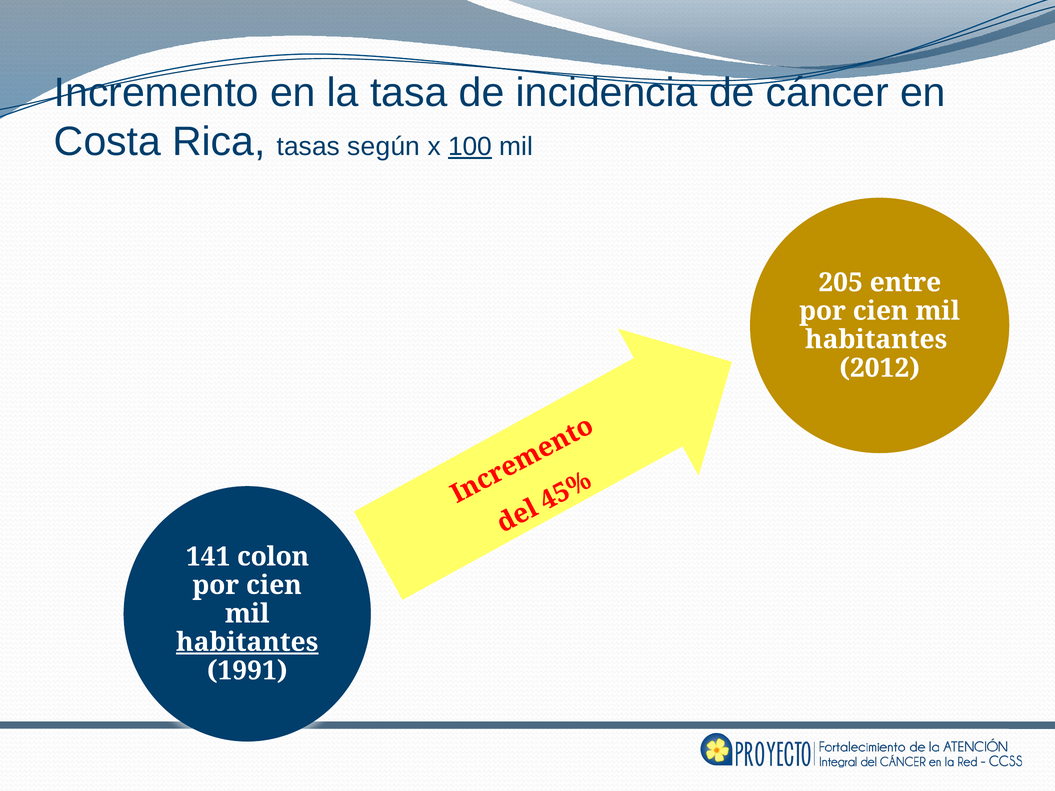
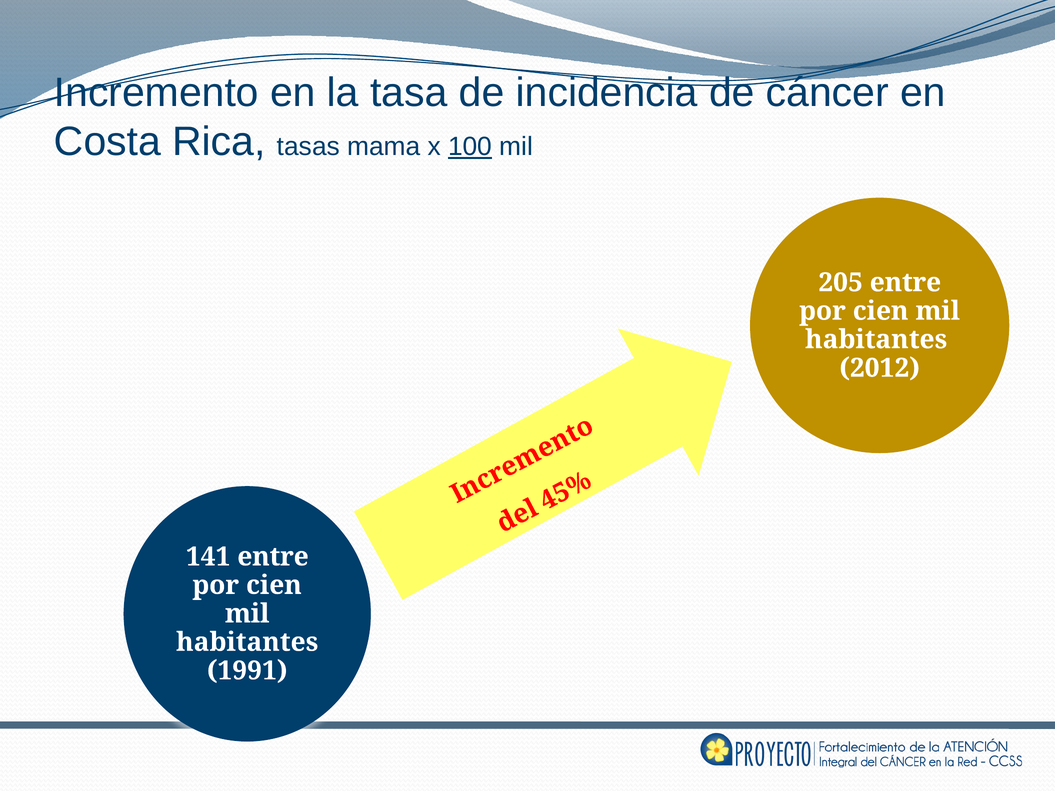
según: según -> mama
141 colon: colon -> entre
habitantes at (247, 642) underline: present -> none
